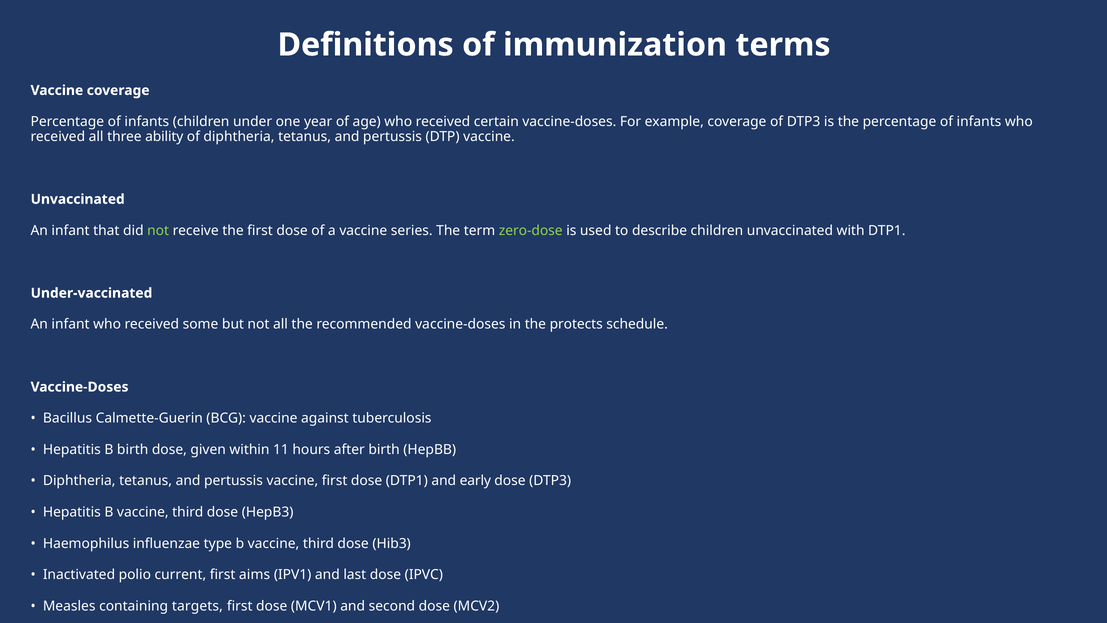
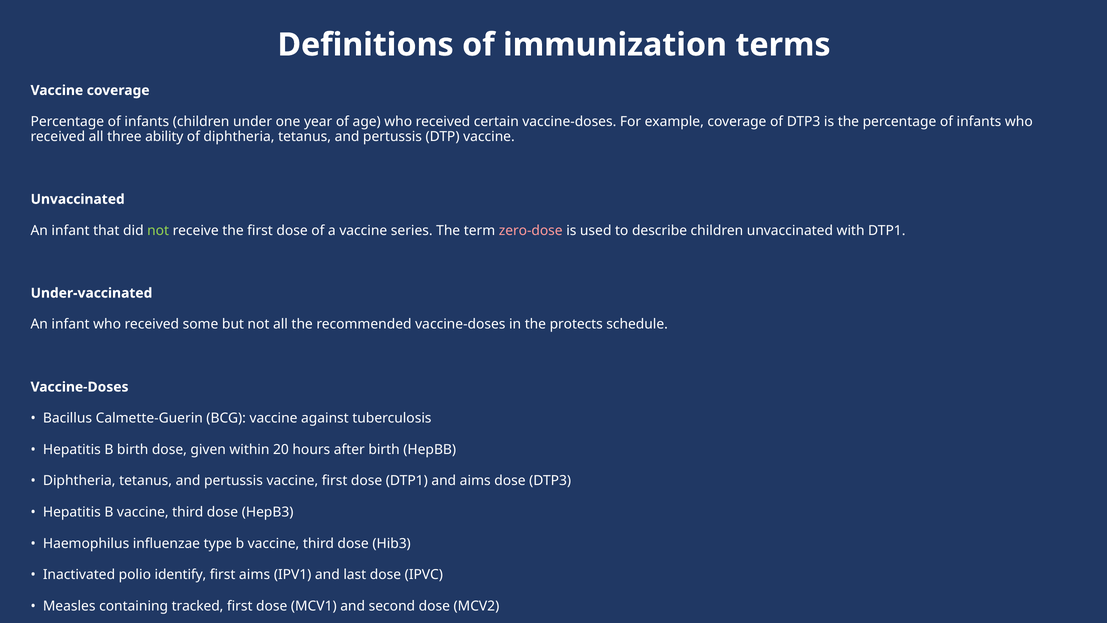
zero-dose colour: light green -> pink
11: 11 -> 20
and early: early -> aims
current: current -> identify
targets: targets -> tracked
